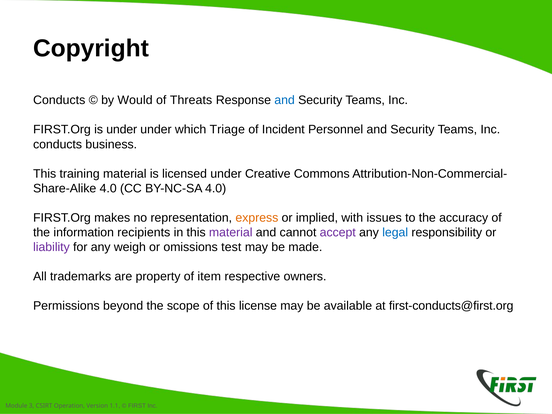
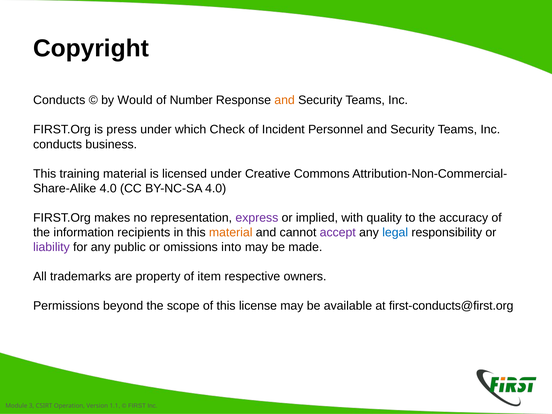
Threats: Threats -> Number
and at (285, 100) colour: blue -> orange
is under: under -> press
Triage: Triage -> Check
express colour: orange -> purple
issues: issues -> quality
material at (231, 232) colour: purple -> orange
weigh: weigh -> public
test: test -> into
